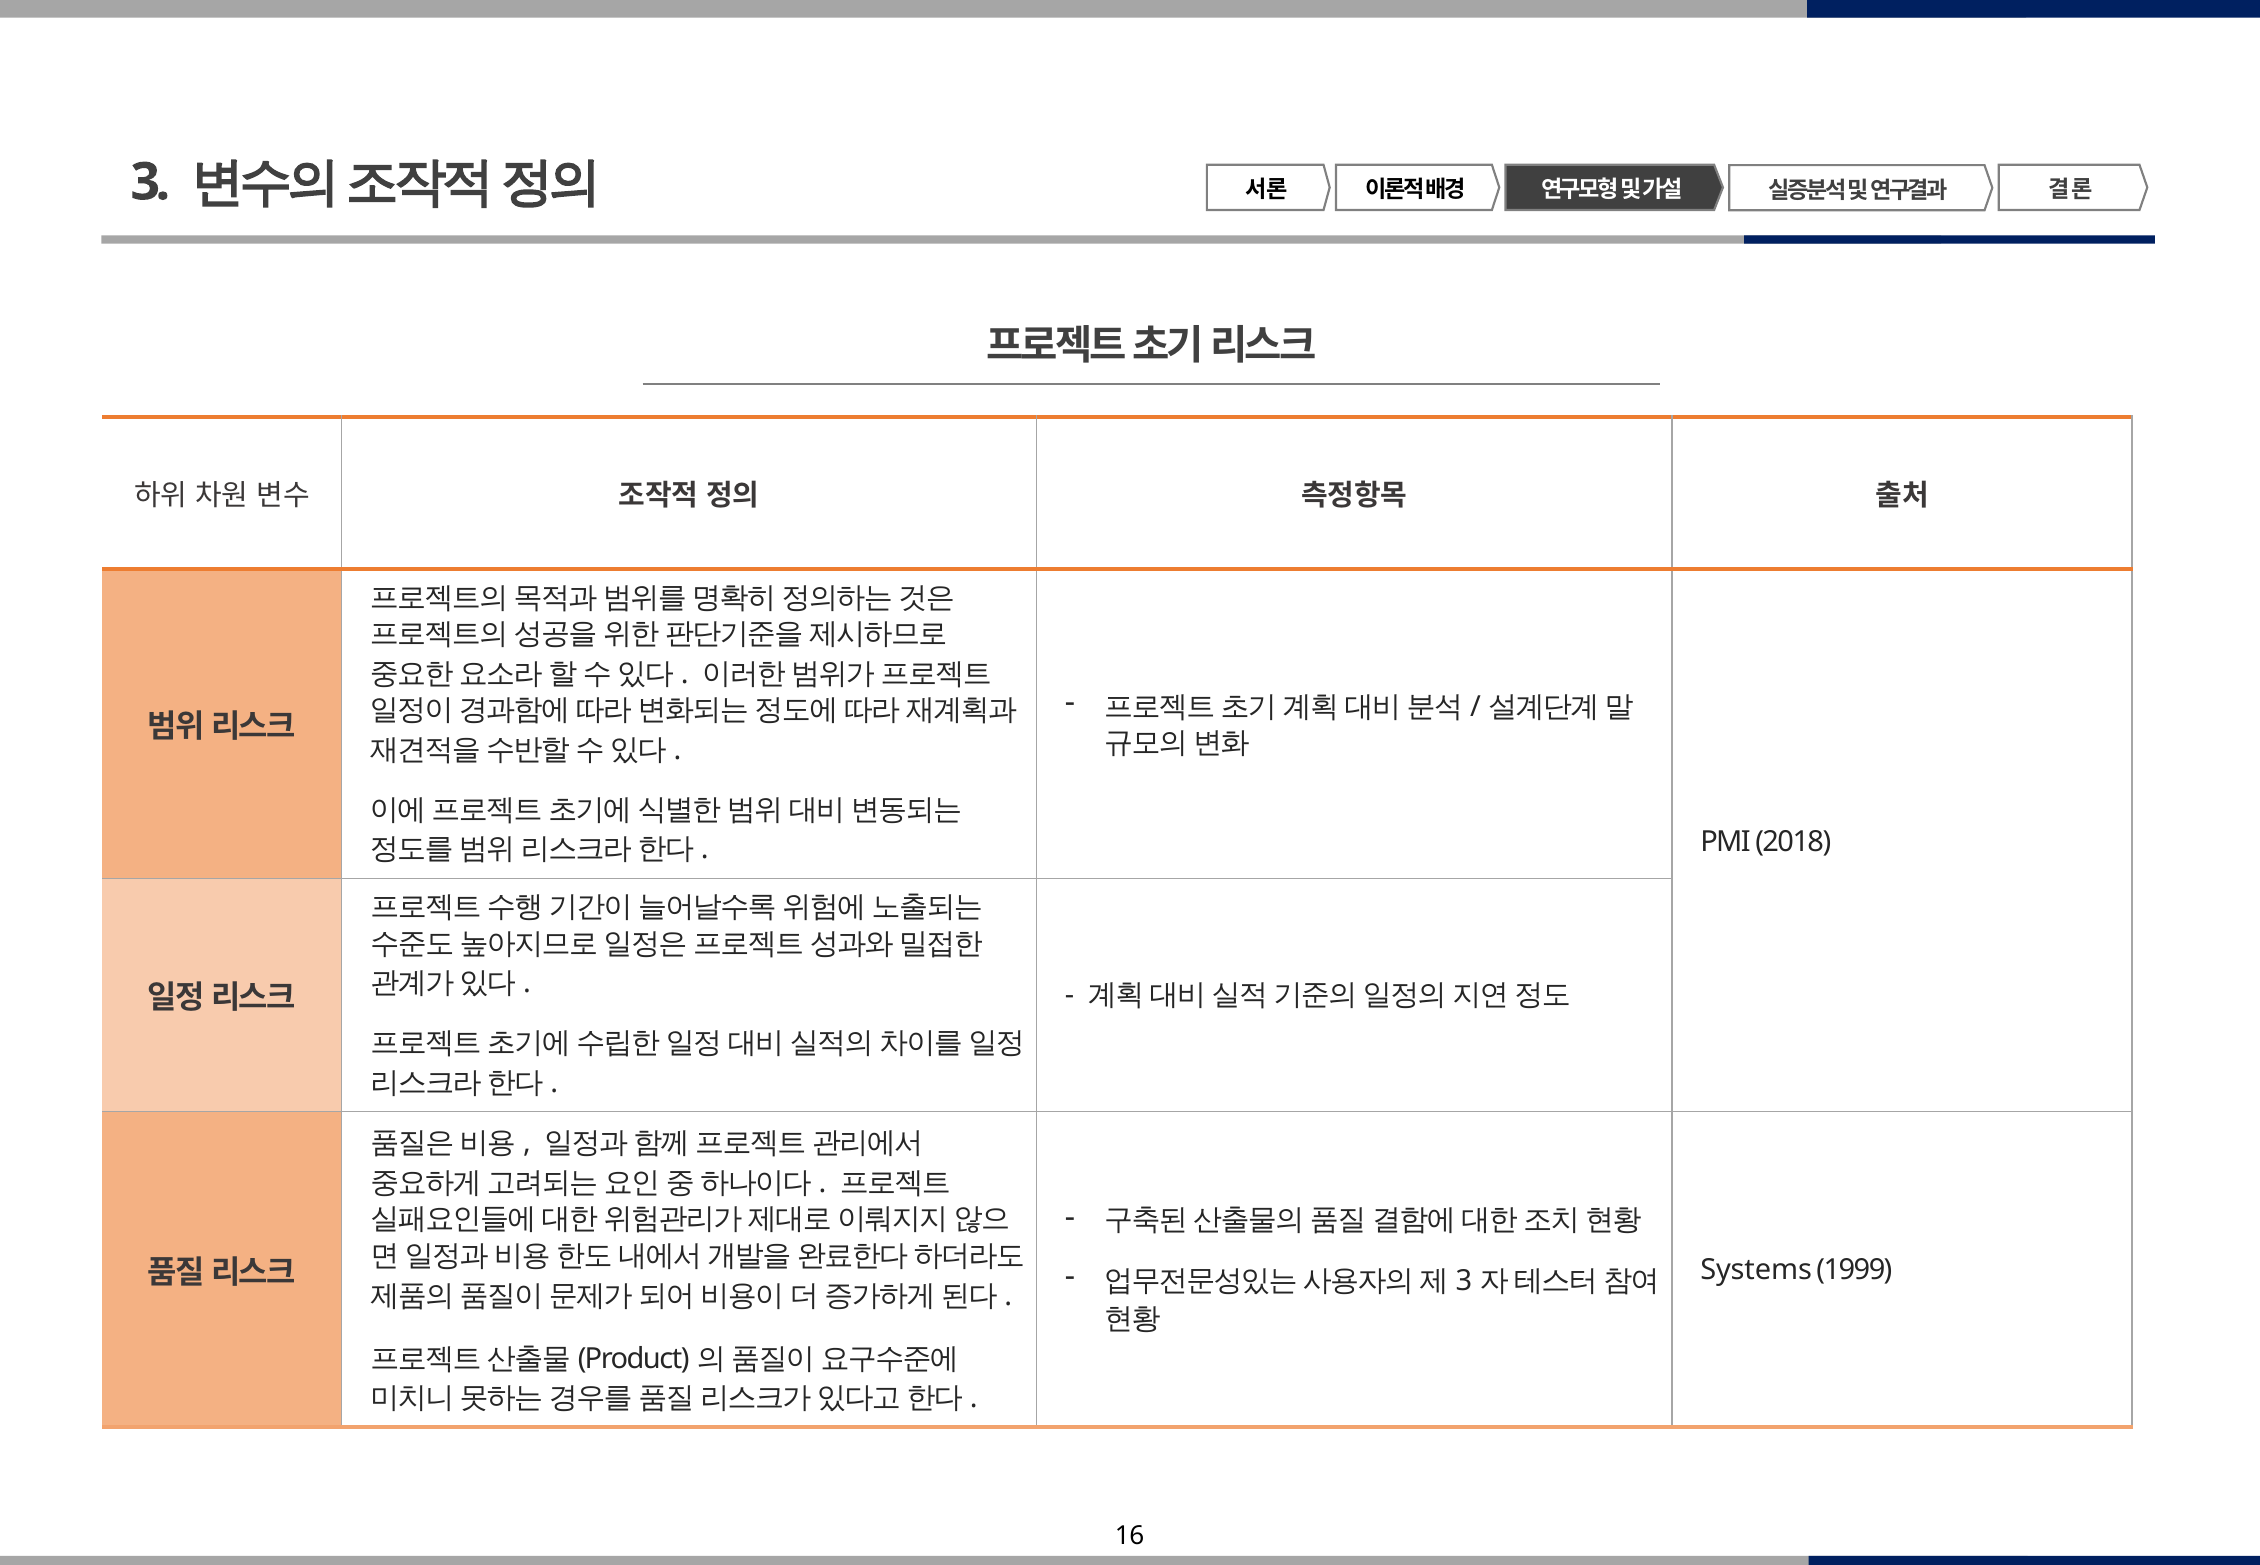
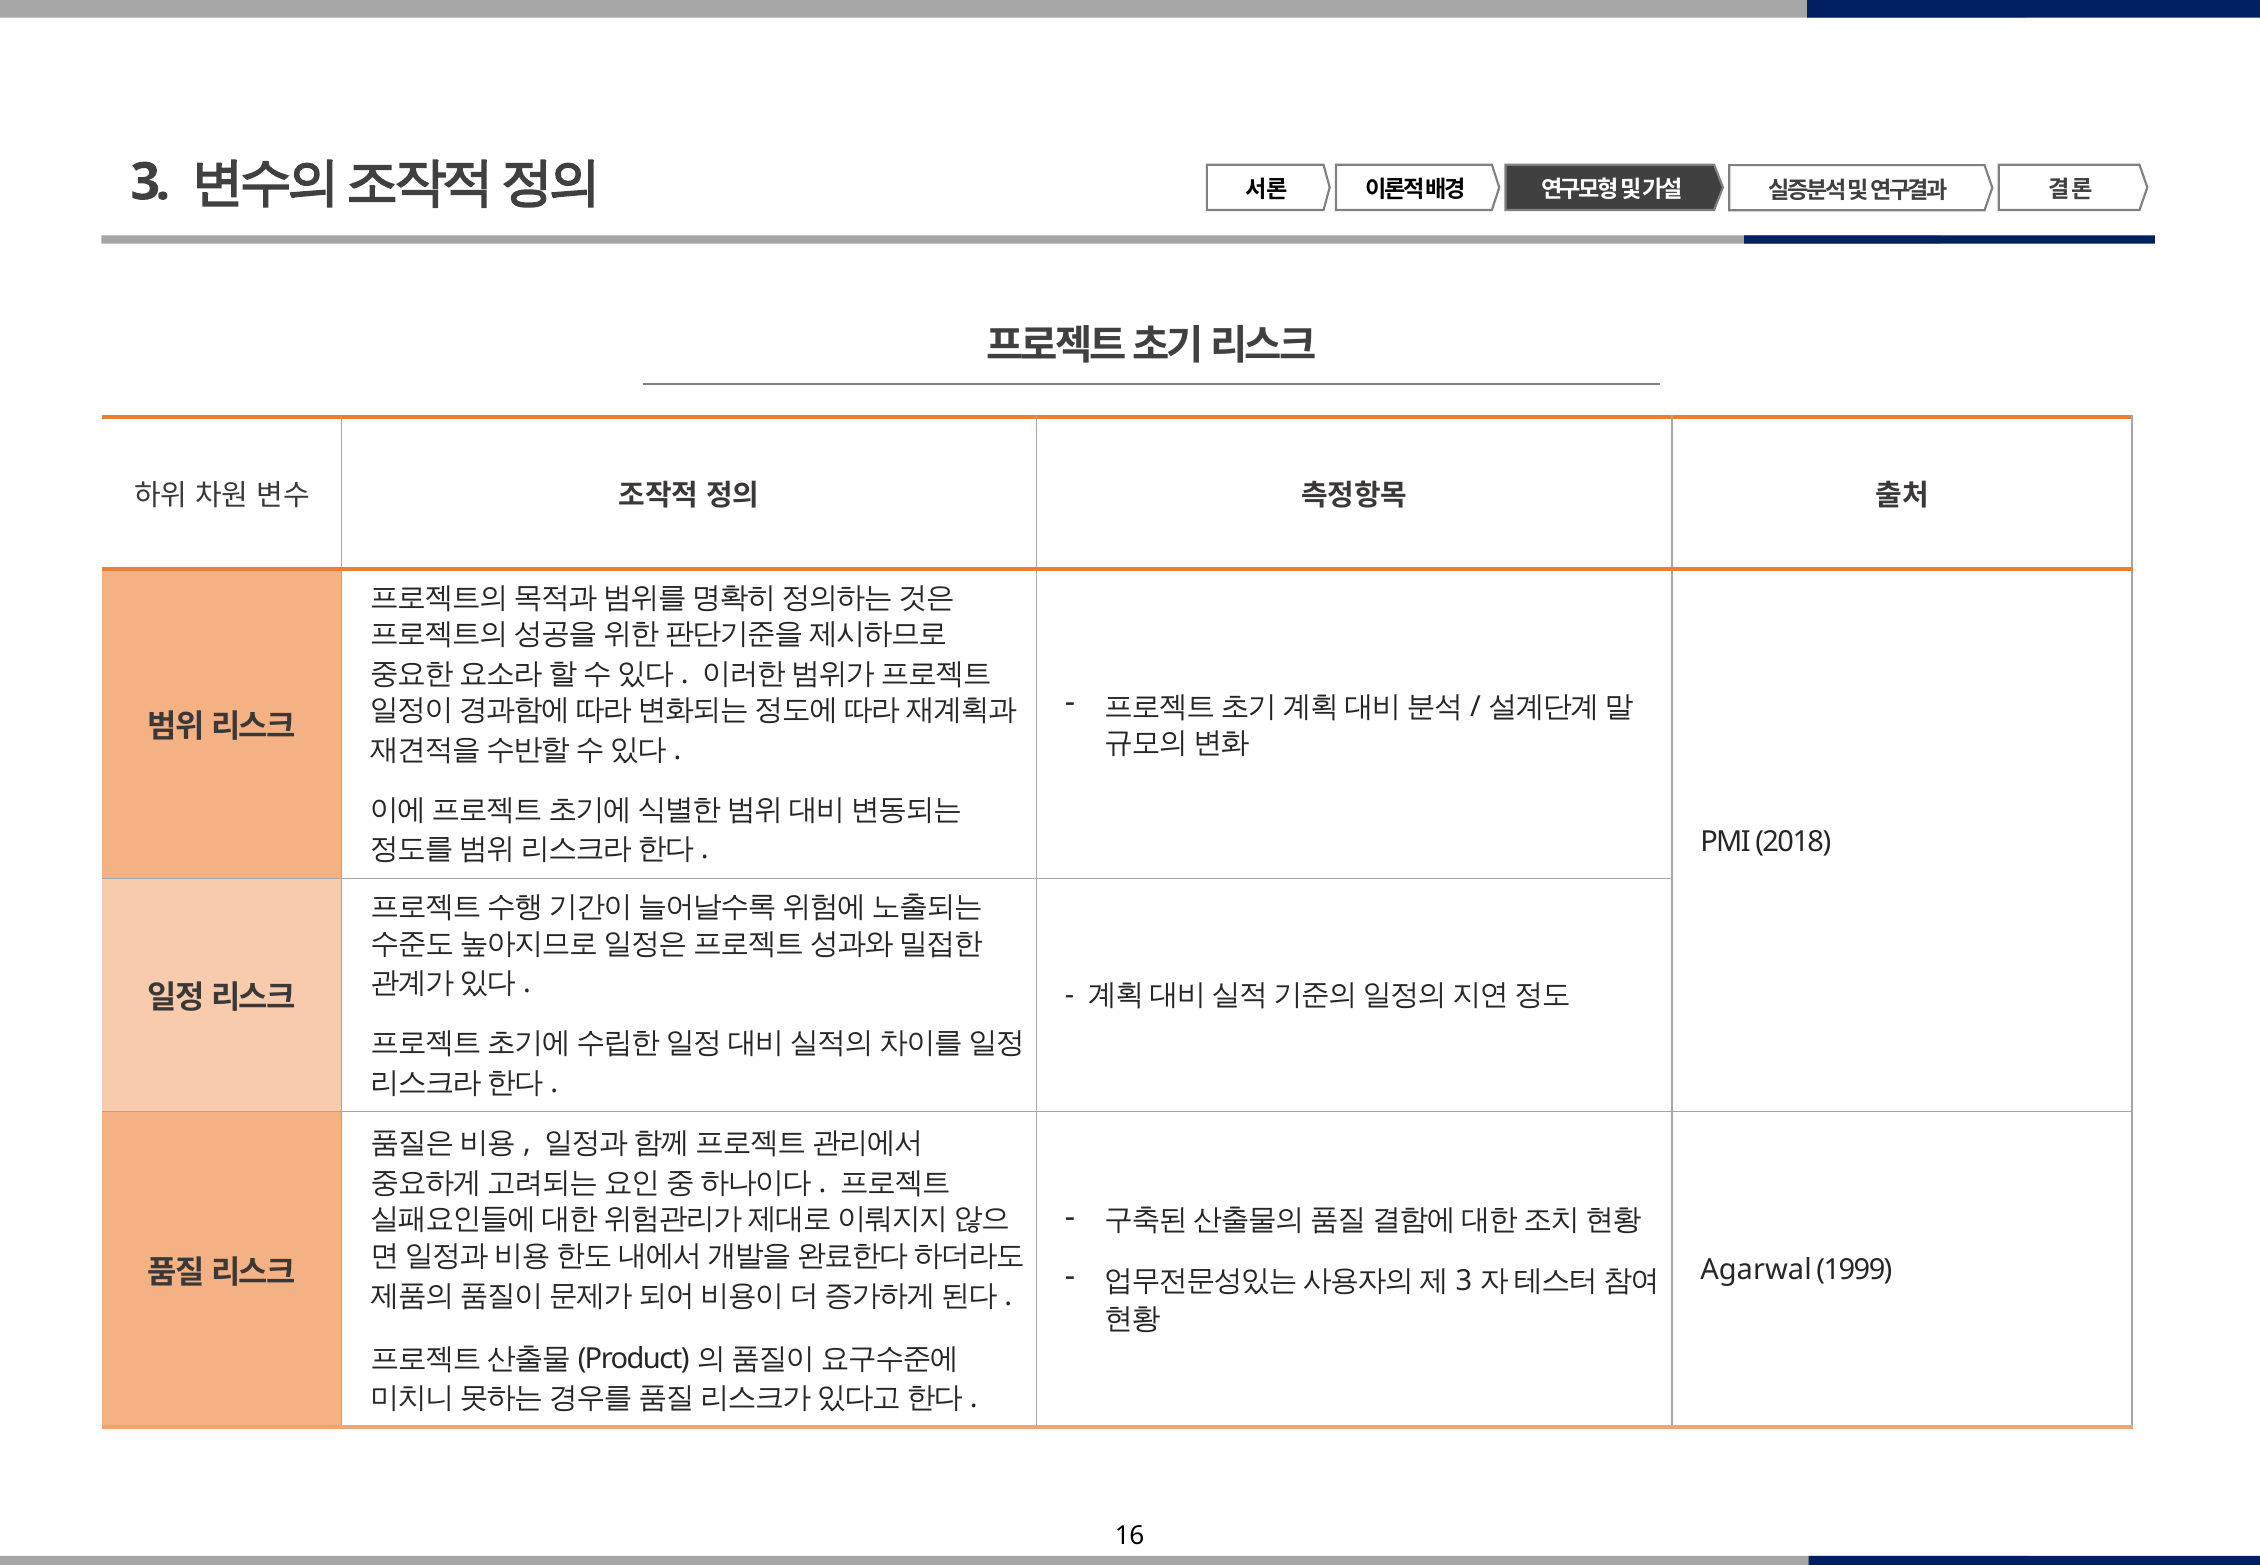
Systems: Systems -> Agarwal
